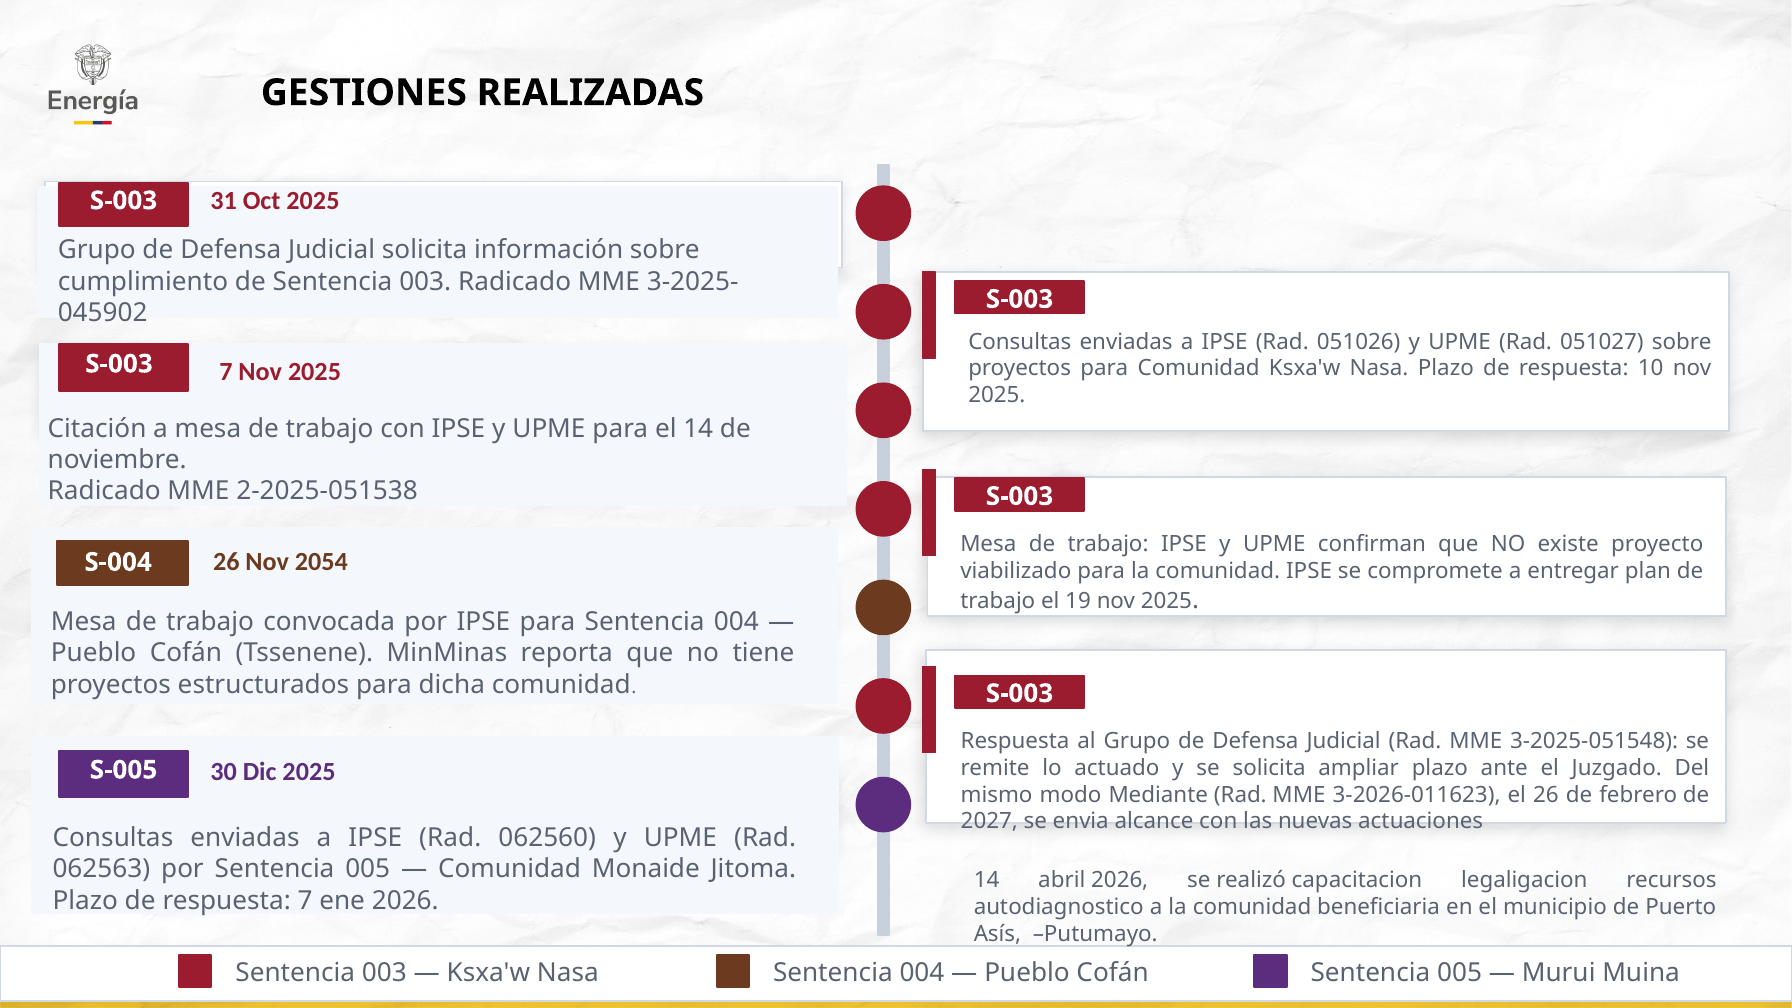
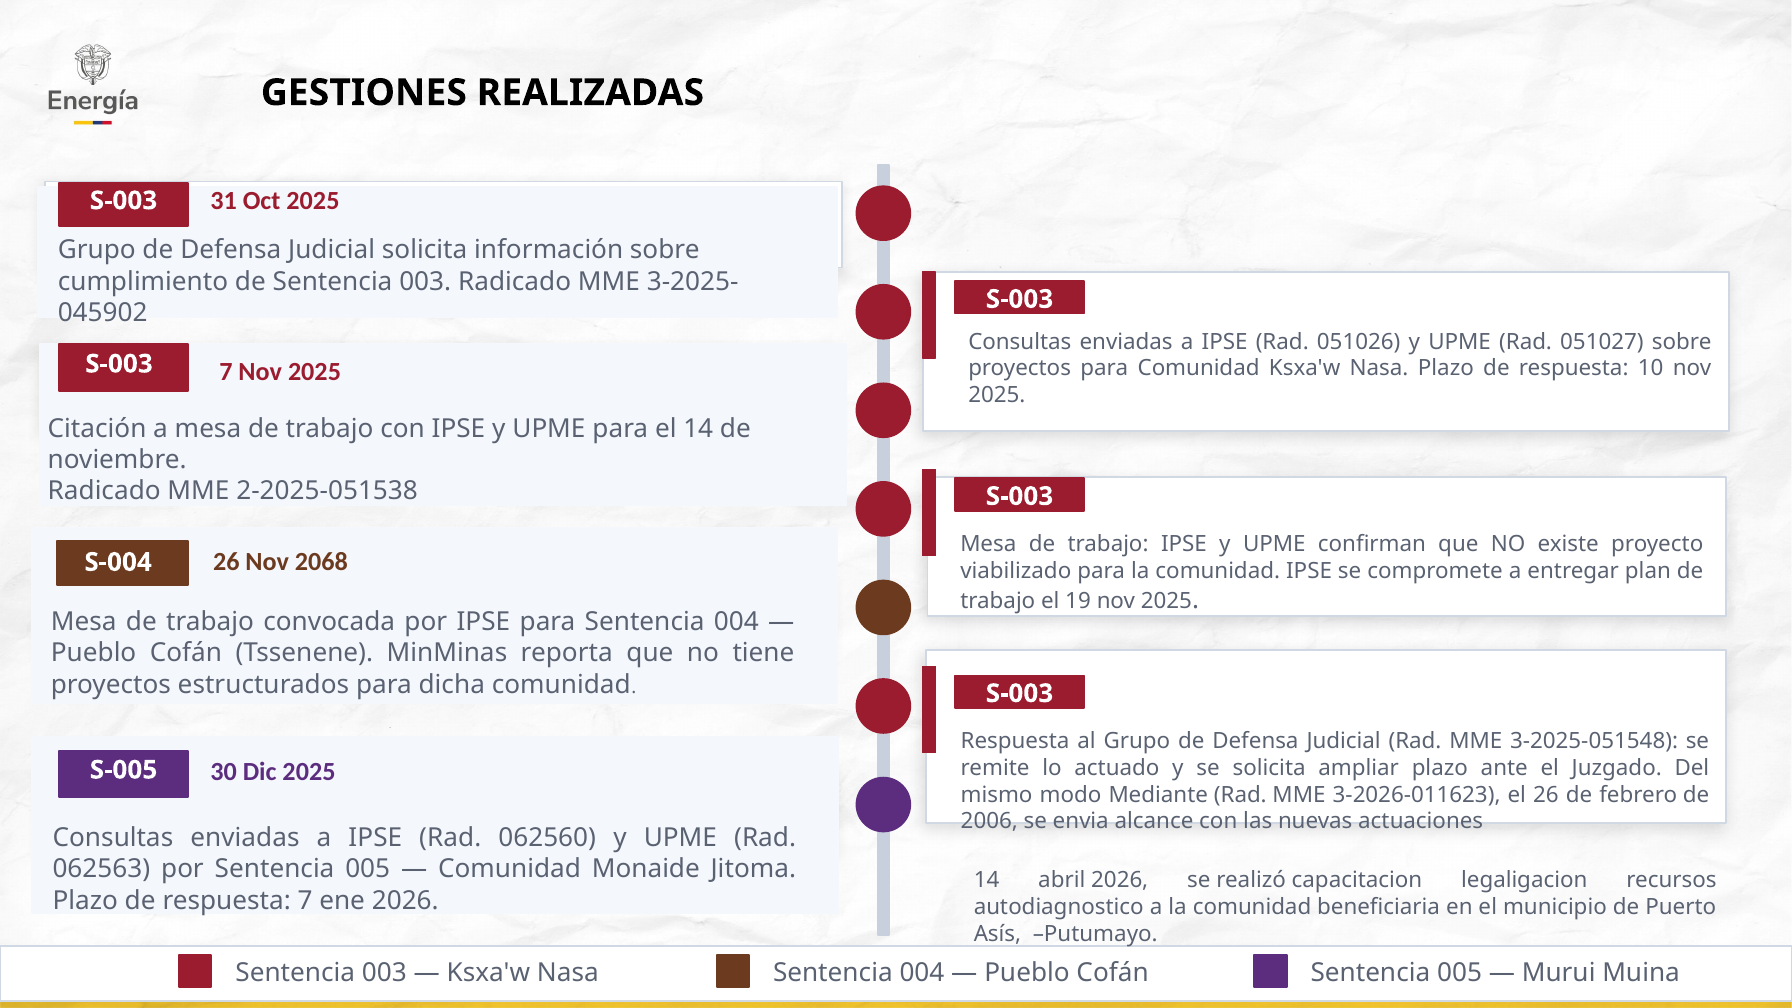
2054: 2054 -> 2068
2027: 2027 -> 2006
